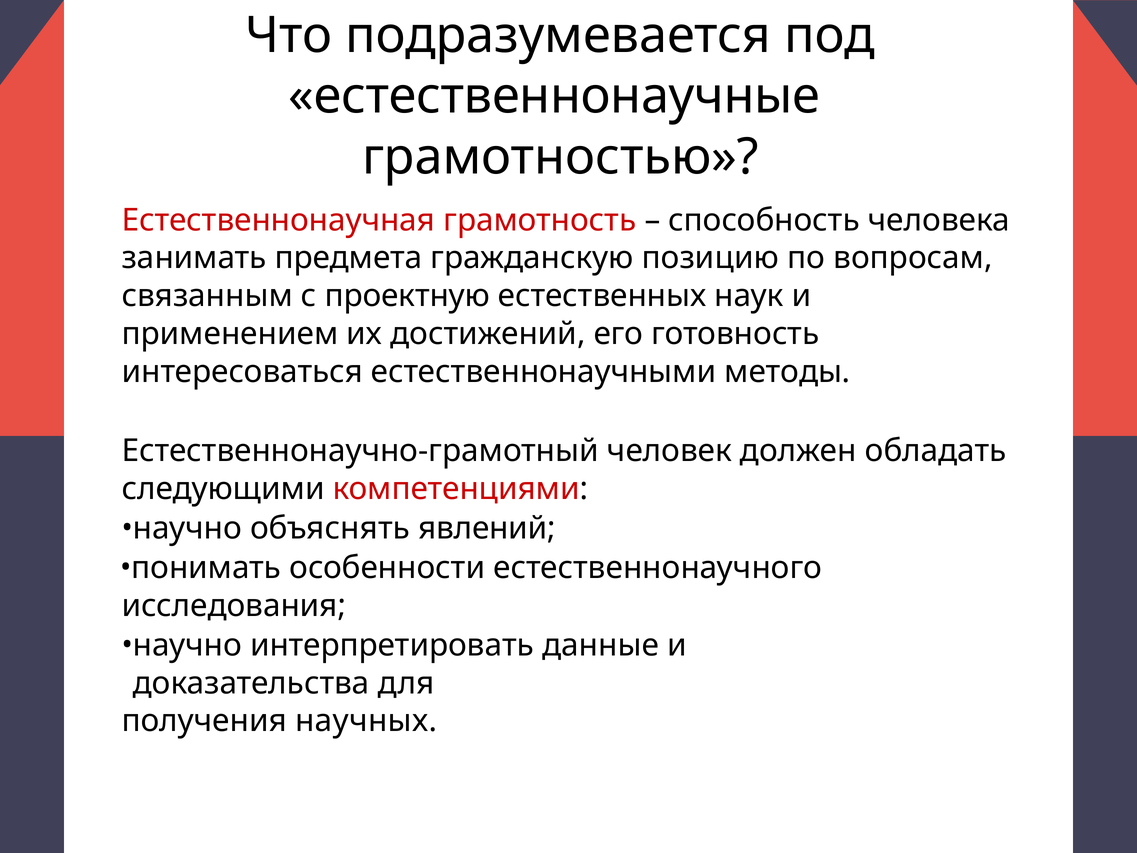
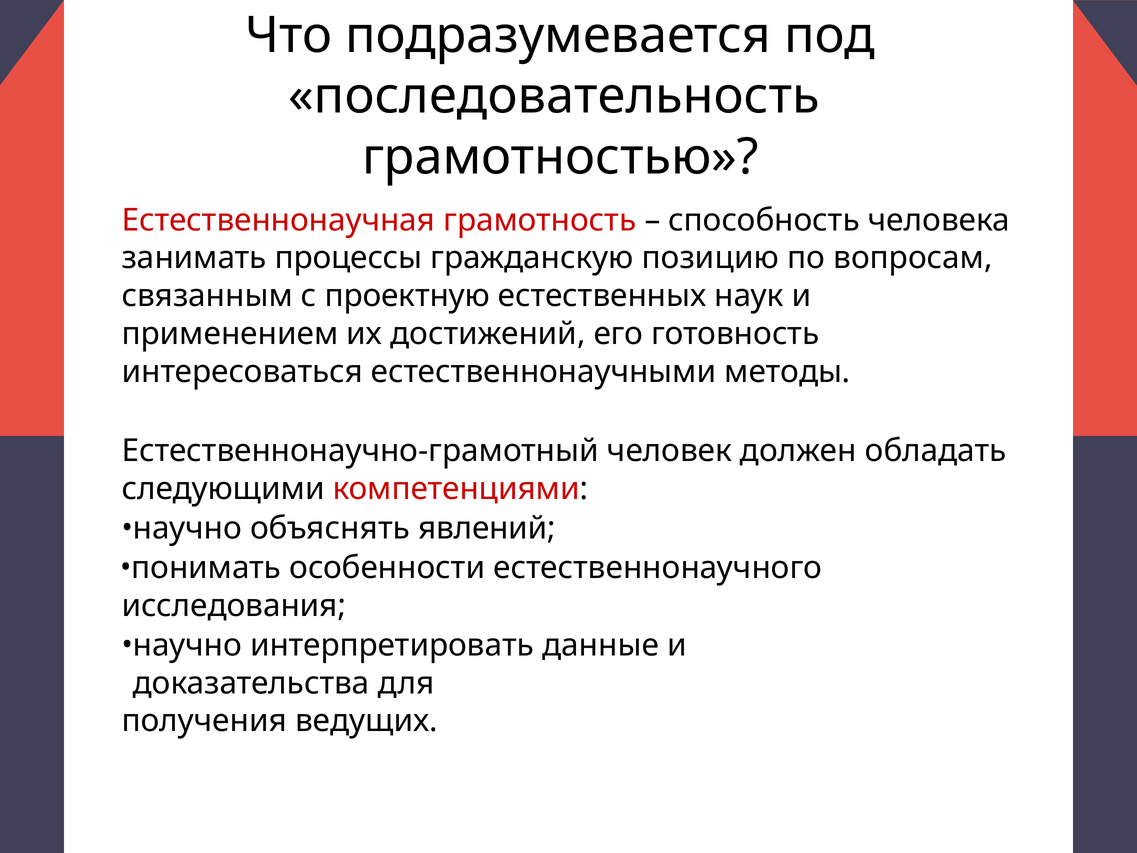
естественнонаучные: естественнонаучные -> последовательность
предмета: предмета -> процессы
научных: научных -> ведущих
